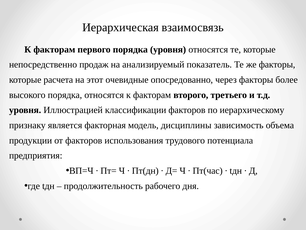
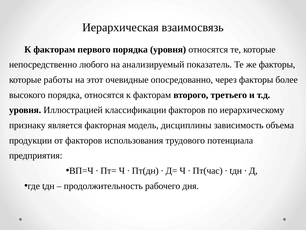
продаж: продаж -> любого
расчета: расчета -> работы
